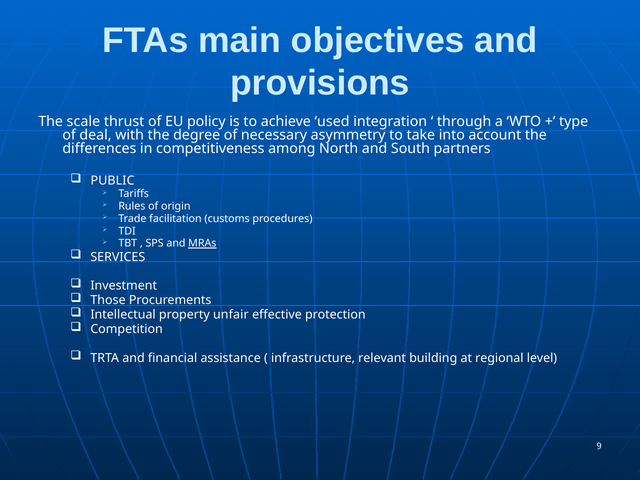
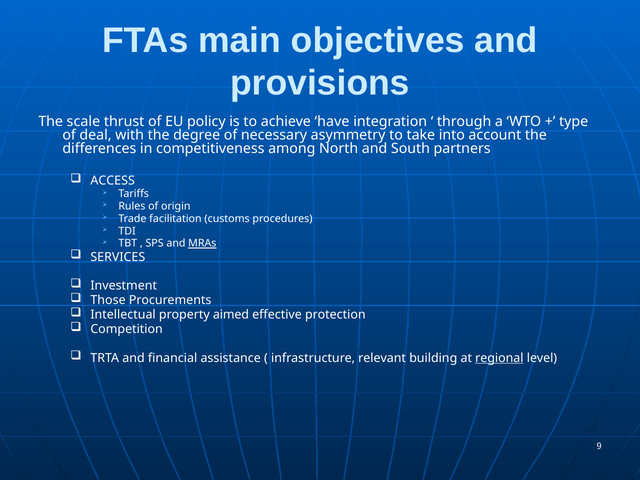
used: used -> have
PUBLIC: PUBLIC -> ACCESS
unfair: unfair -> aimed
regional underline: none -> present
